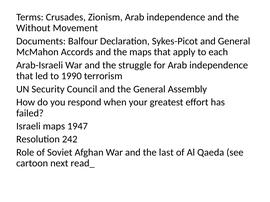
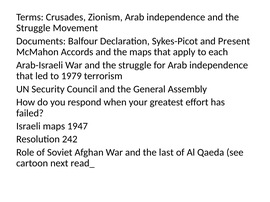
Without at (33, 28): Without -> Struggle
and General: General -> Present
1990: 1990 -> 1979
